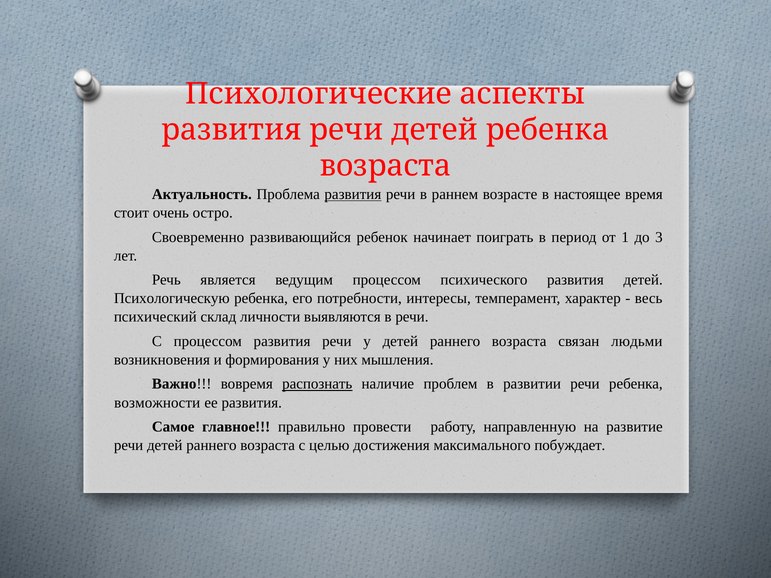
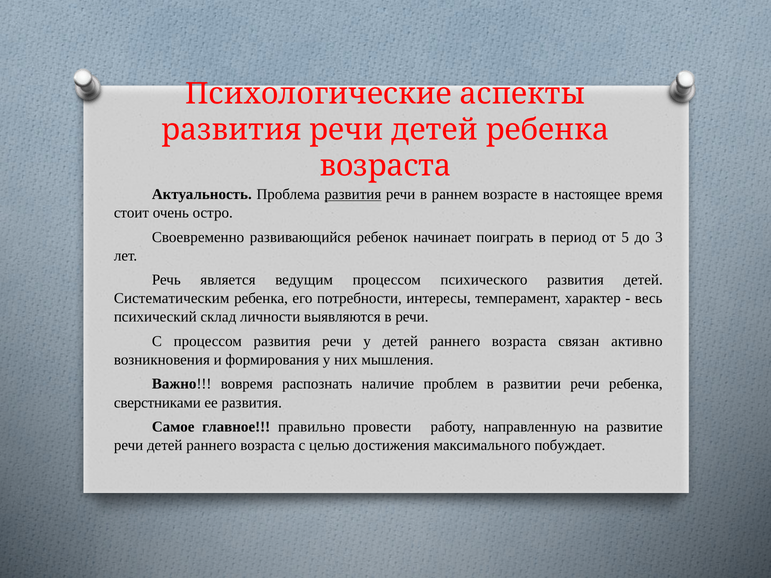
1: 1 -> 5
Психологическую: Психологическую -> Систематическим
людьми: людьми -> активно
распознать underline: present -> none
возможности: возможности -> сверстниками
